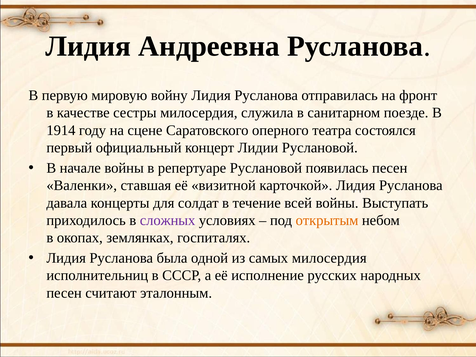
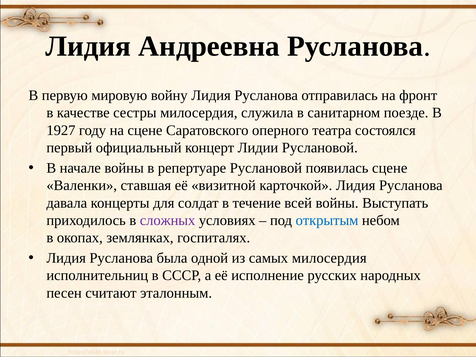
1914: 1914 -> 1927
появилась песен: песен -> сцене
открытым colour: orange -> blue
